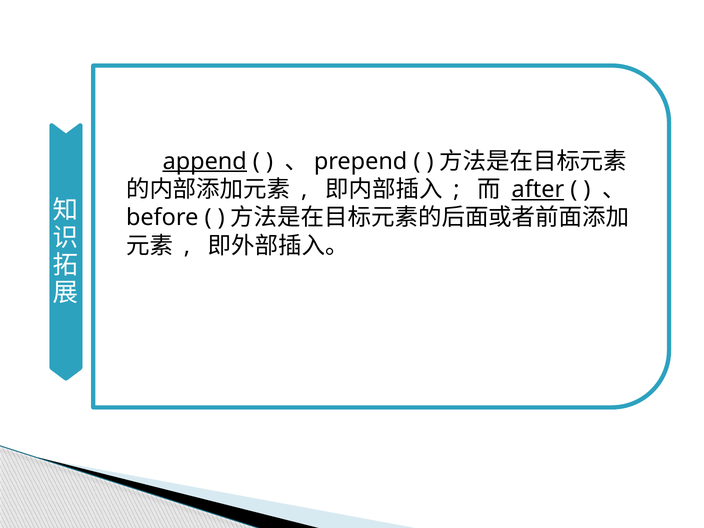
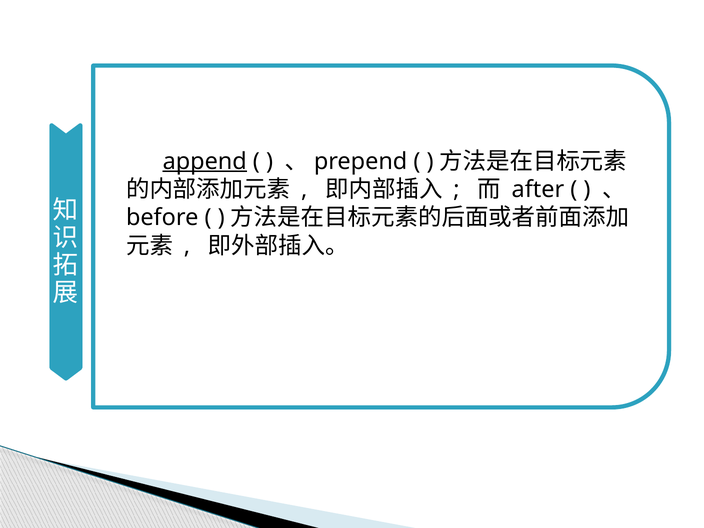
after underline: present -> none
